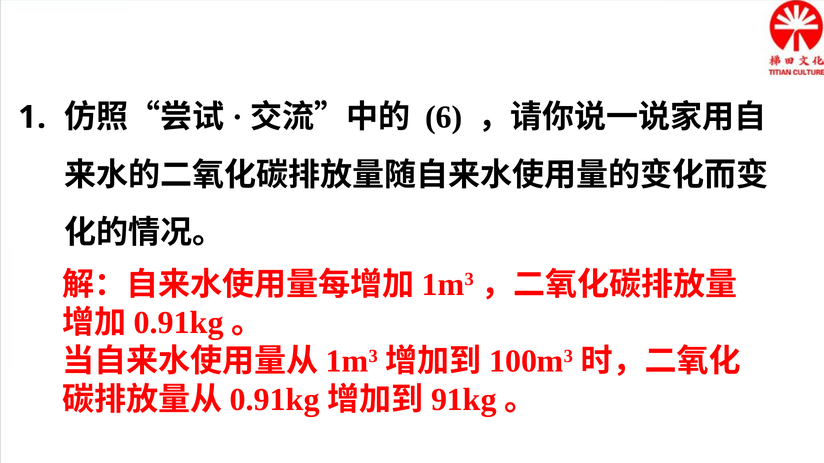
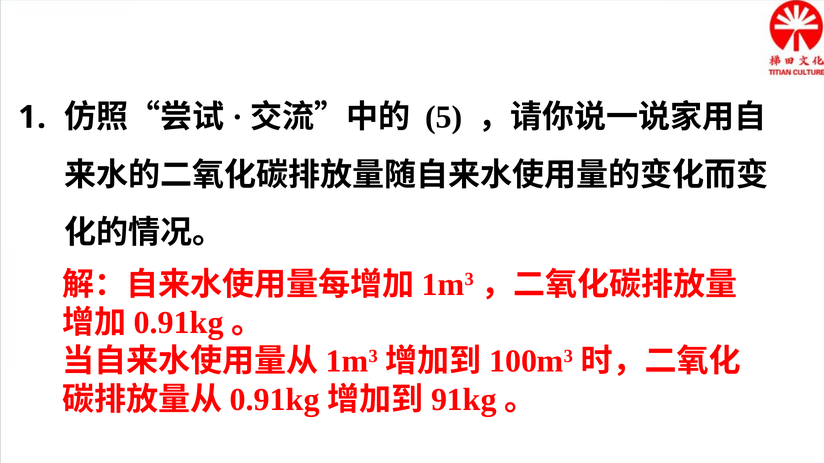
6: 6 -> 5
